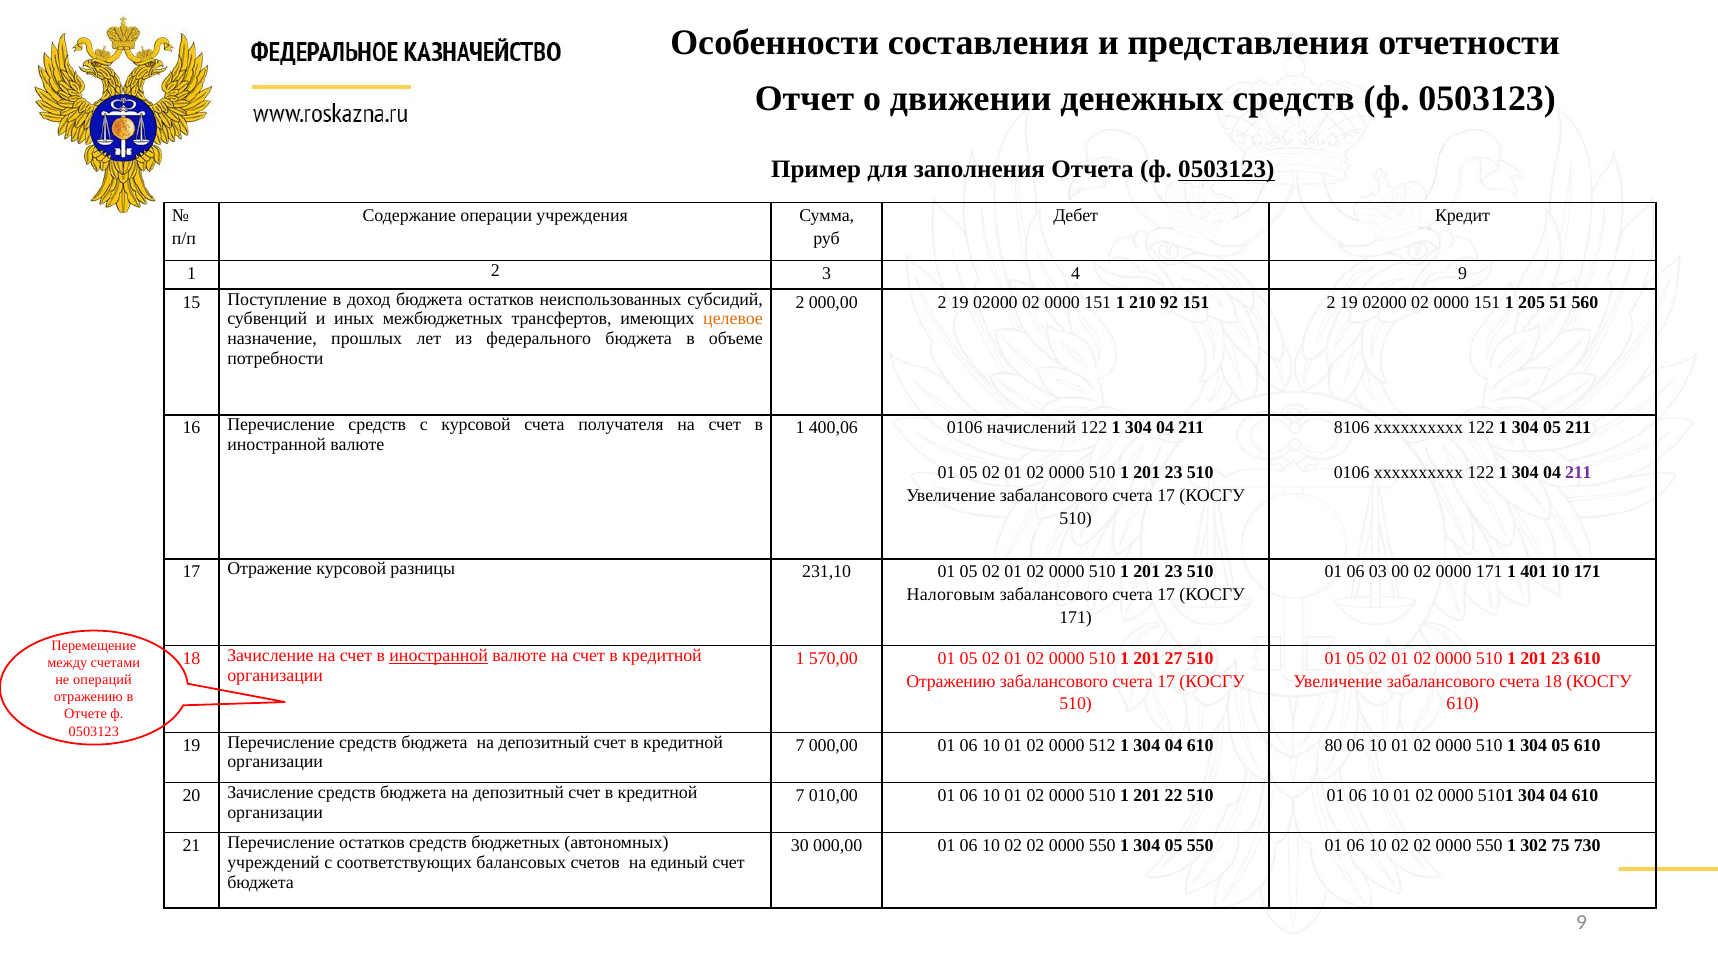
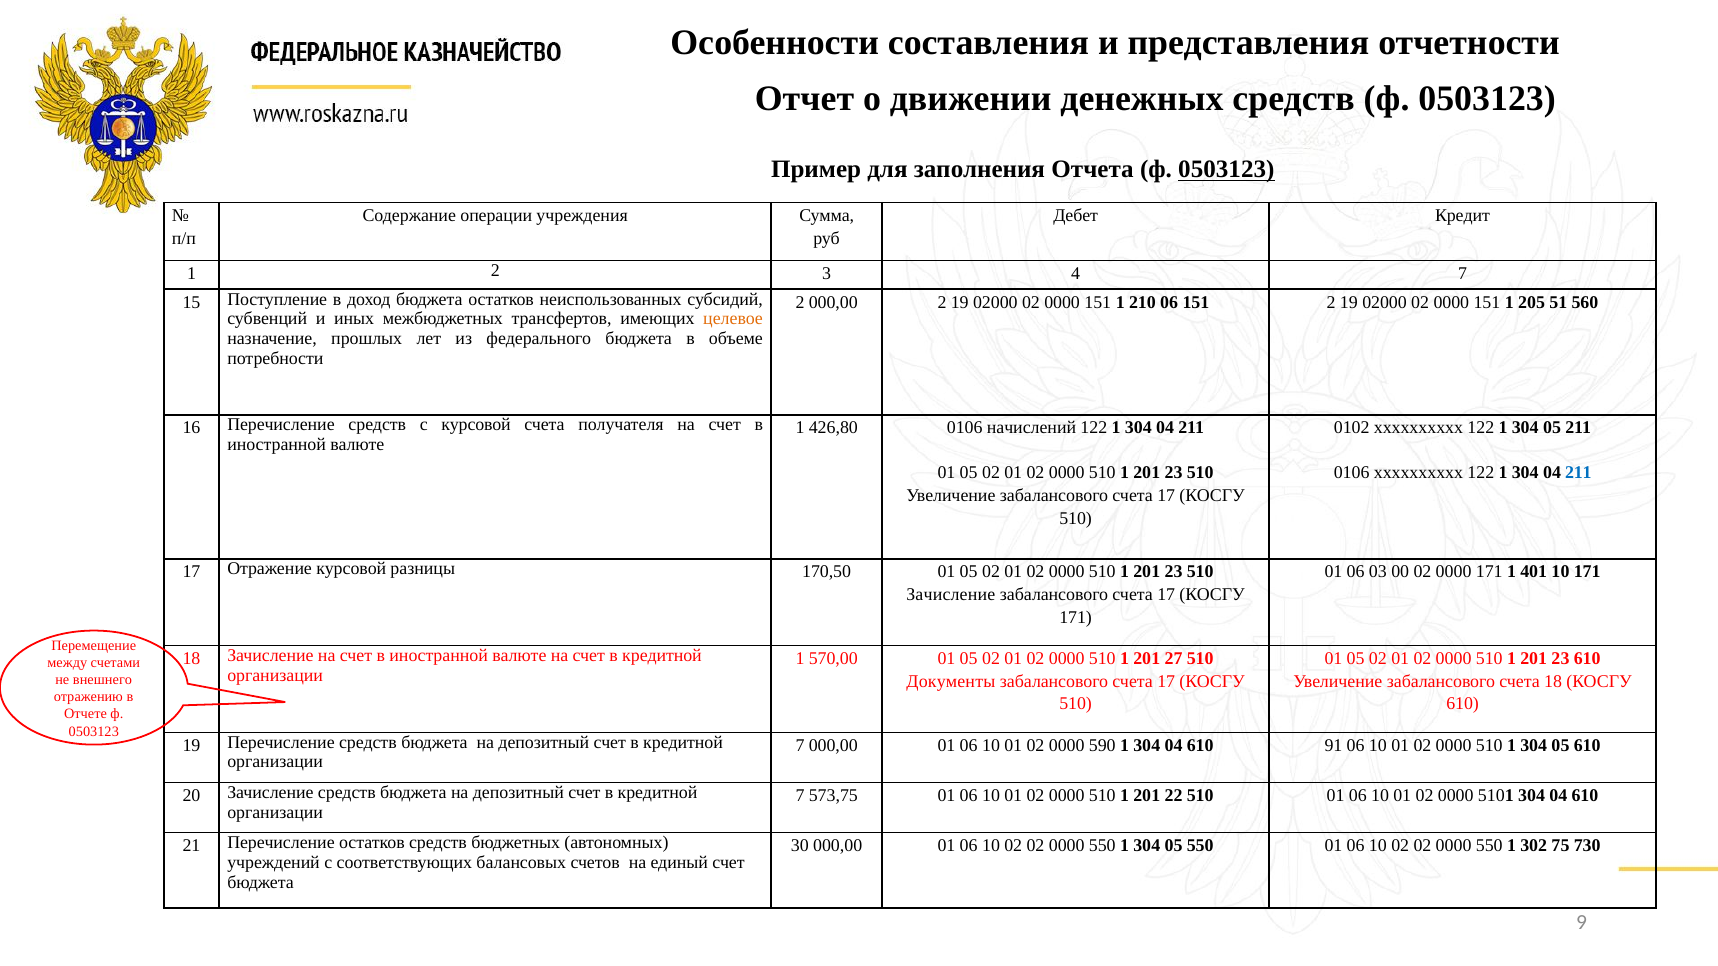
4 9: 9 -> 7
210 92: 92 -> 06
400,06: 400,06 -> 426,80
8106: 8106 -> 0102
211 at (1578, 473) colour: purple -> blue
231,10: 231,10 -> 170,50
Налоговым at (951, 595): Налоговым -> Зачисление
иностранной at (439, 656) underline: present -> none
Отражению at (951, 682): Отражению -> Документы
операций: операций -> внешнего
512: 512 -> 590
80: 80 -> 91
010,00: 010,00 -> 573,75
